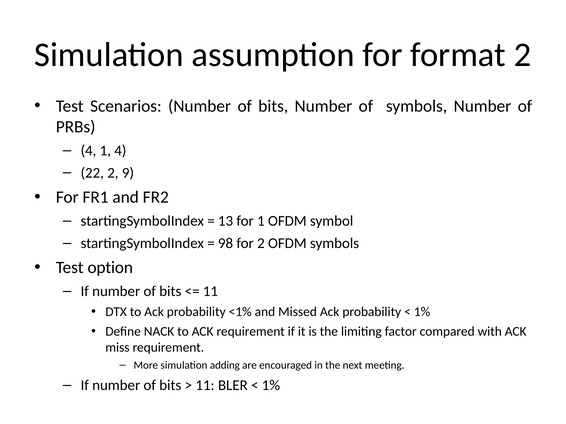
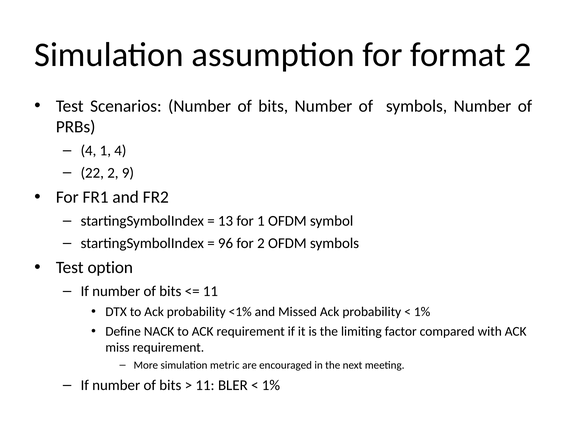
98: 98 -> 96
adding: adding -> metric
